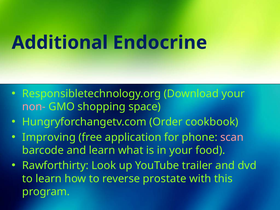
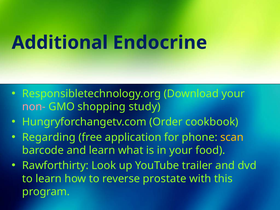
space: space -> study
Improving: Improving -> Regarding
scan colour: pink -> yellow
